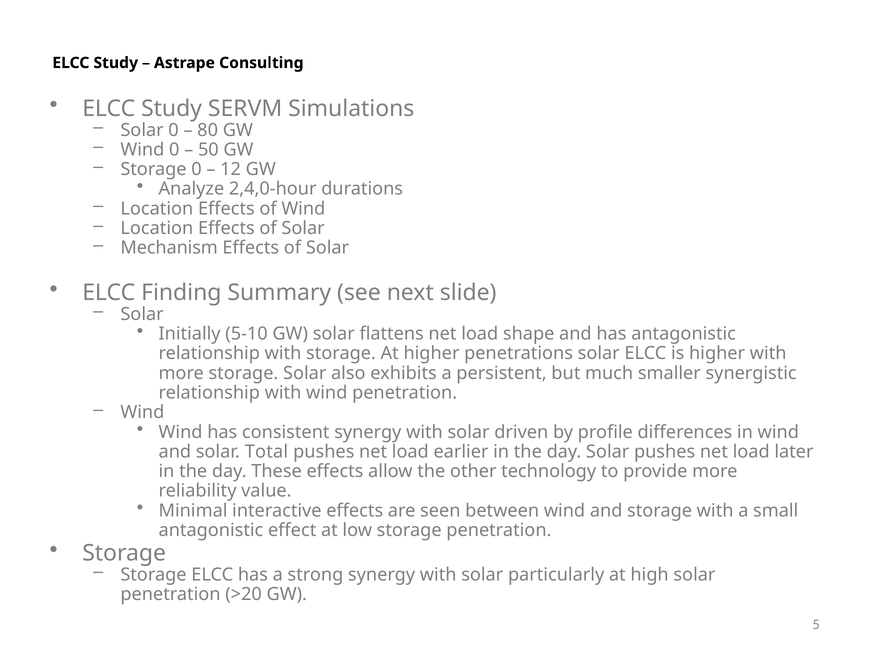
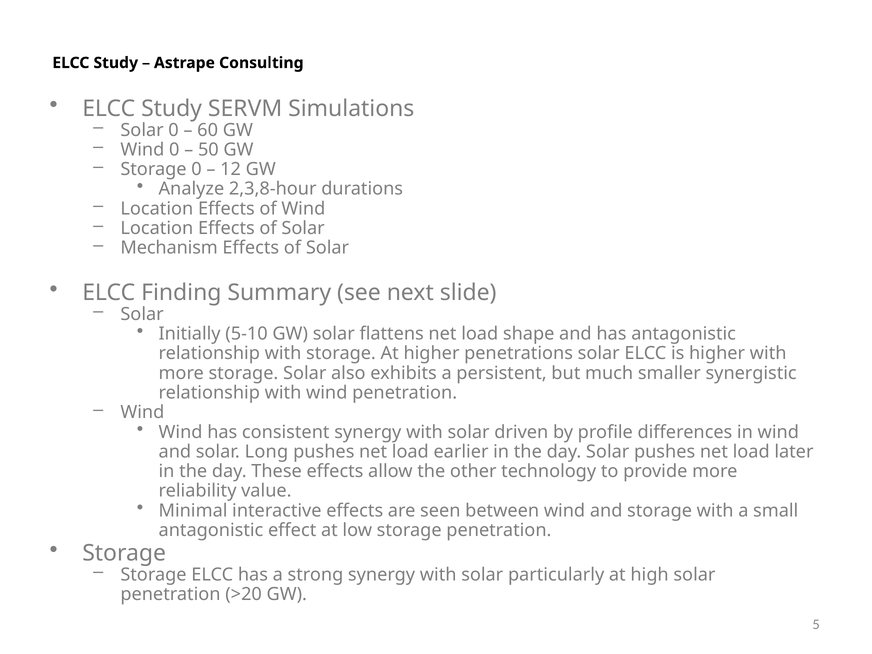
80: 80 -> 60
2,4,0-hour: 2,4,0-hour -> 2,3,8-hour
Total: Total -> Long
